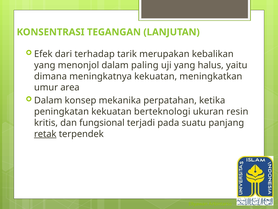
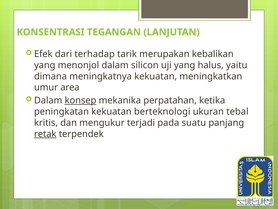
paling: paling -> silicon
konsep underline: none -> present
resin: resin -> tebal
fungsional: fungsional -> mengukur
